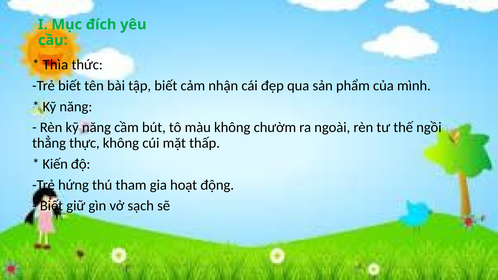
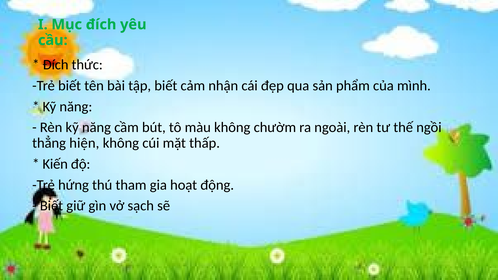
Thìa at (55, 65): Thìa -> Đích
thực: thực -> hiện
